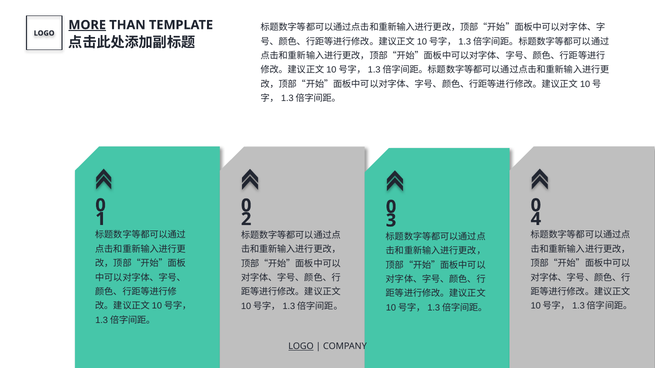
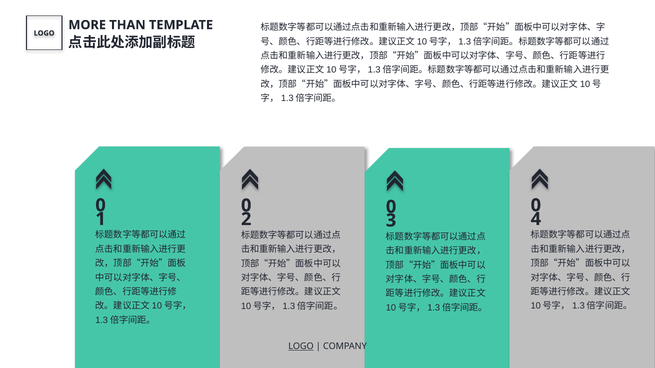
MORE underline: present -> none
